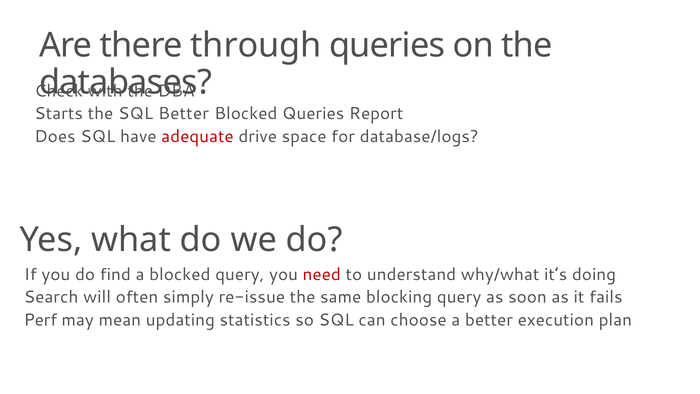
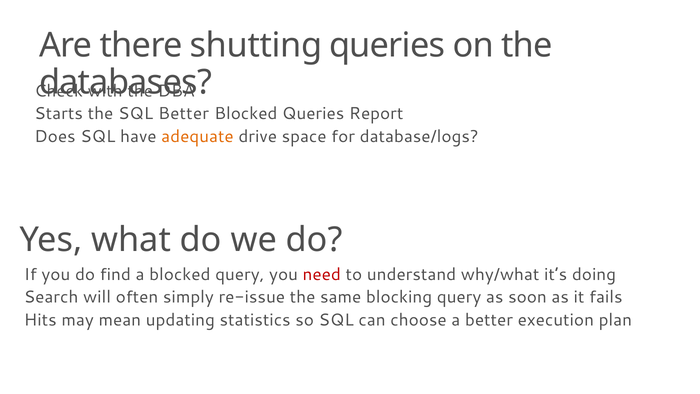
through: through -> shutting
adequate colour: red -> orange
Perf: Perf -> Hits
